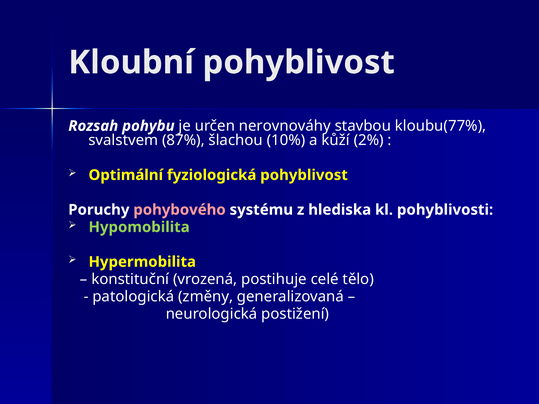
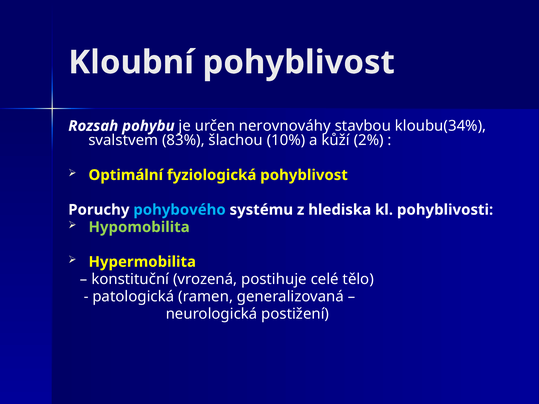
kloubu(77%: kloubu(77% -> kloubu(34%
87%: 87% -> 83%
pohybového colour: pink -> light blue
změny: změny -> ramen
